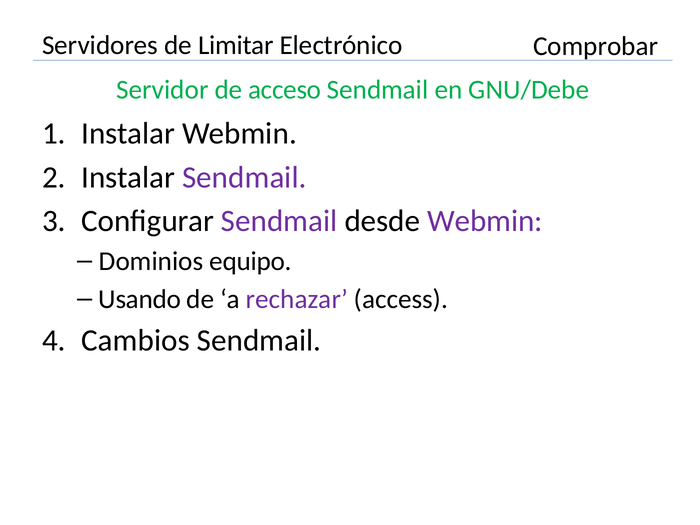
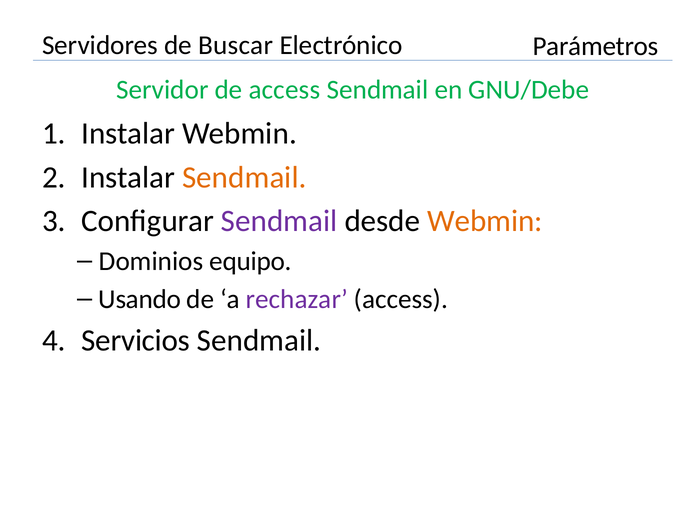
Limitar: Limitar -> Buscar
Comprobar: Comprobar -> Parámetros
de acceso: acceso -> access
Sendmail at (244, 177) colour: purple -> orange
Webmin at (485, 221) colour: purple -> orange
Cambios: Cambios -> Servicios
